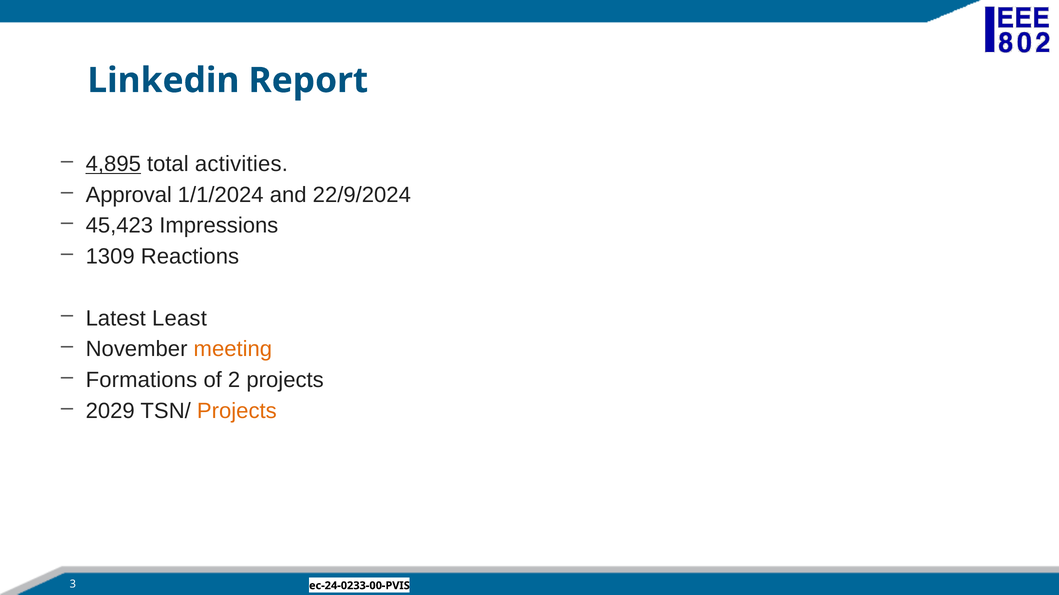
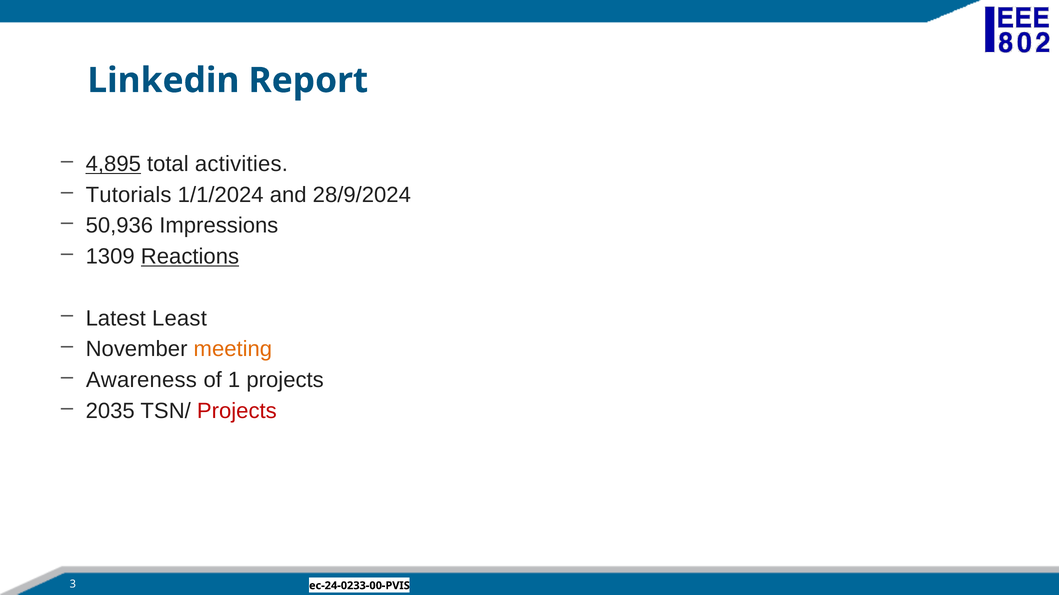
Approval: Approval -> Tutorials
22/9/2024: 22/9/2024 -> 28/9/2024
45,423: 45,423 -> 50,936
Reactions underline: none -> present
Formations: Formations -> Awareness
2: 2 -> 1
2029: 2029 -> 2035
Projects at (237, 411) colour: orange -> red
